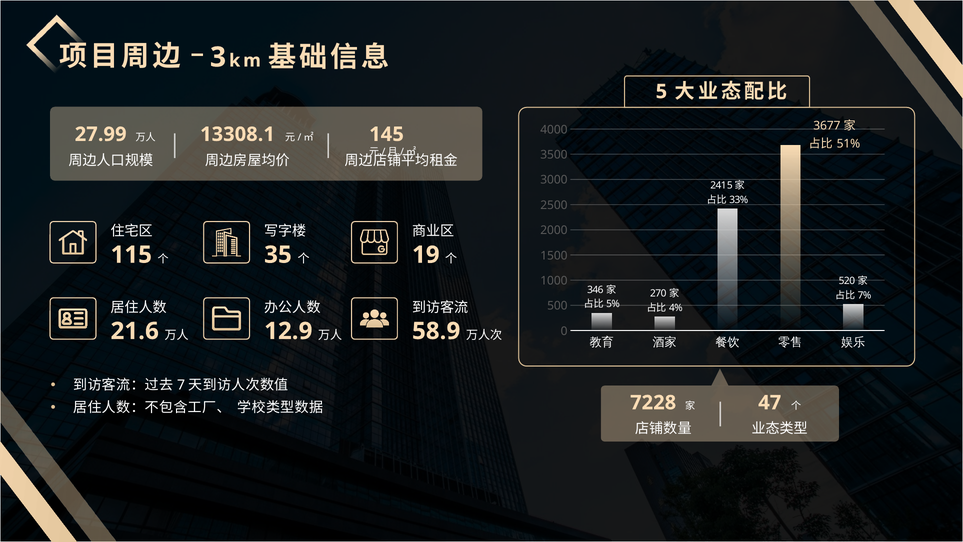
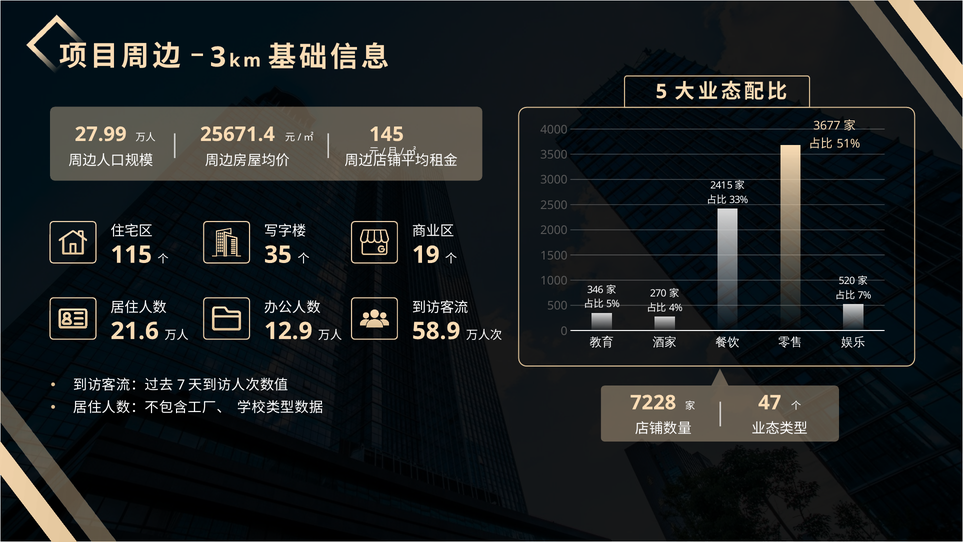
13308.1: 13308.1 -> 25671.4
